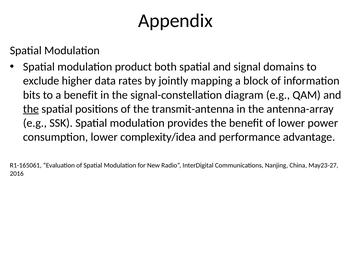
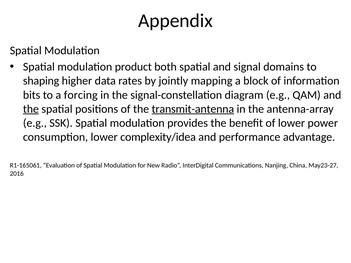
exclude: exclude -> shaping
a benefit: benefit -> forcing
transmit-antenna underline: none -> present
